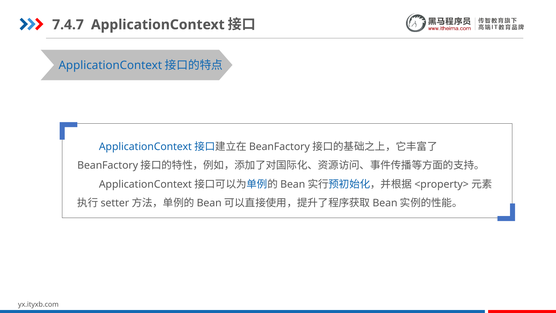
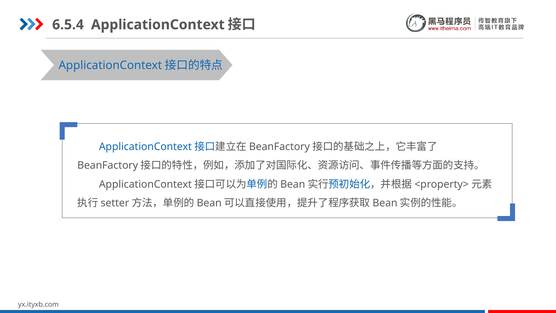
7.4.7: 7.4.7 -> 6.5.4
